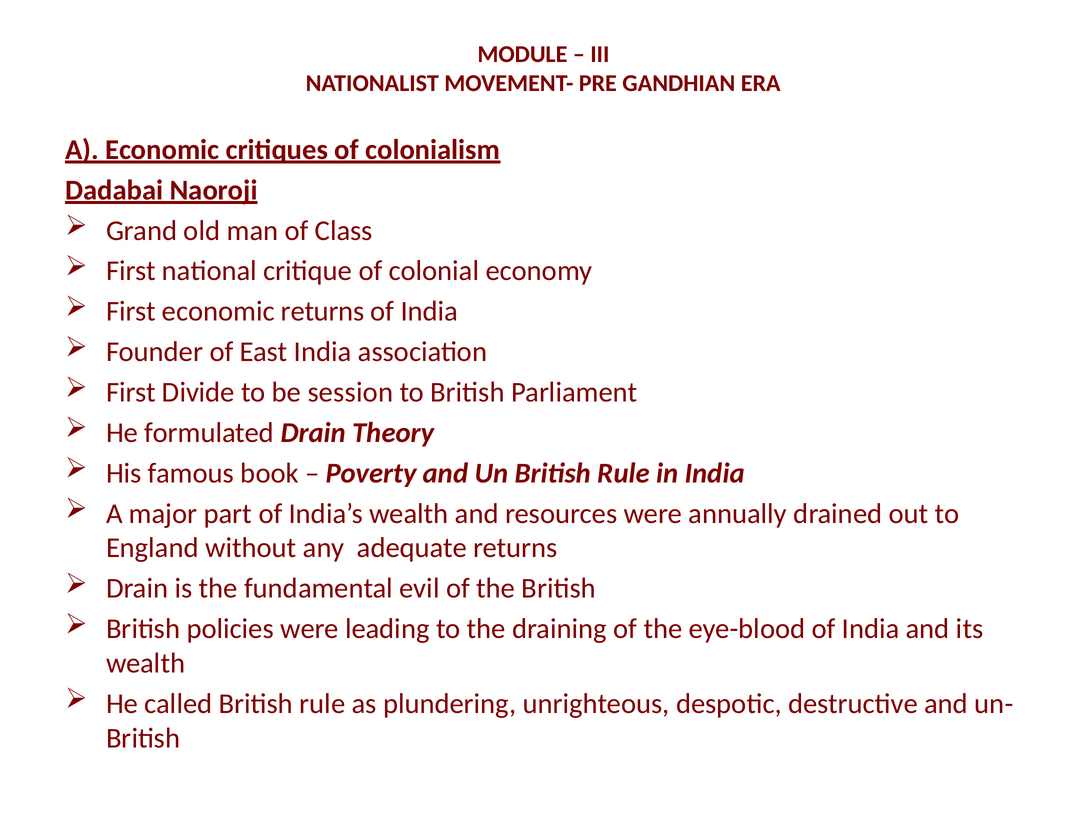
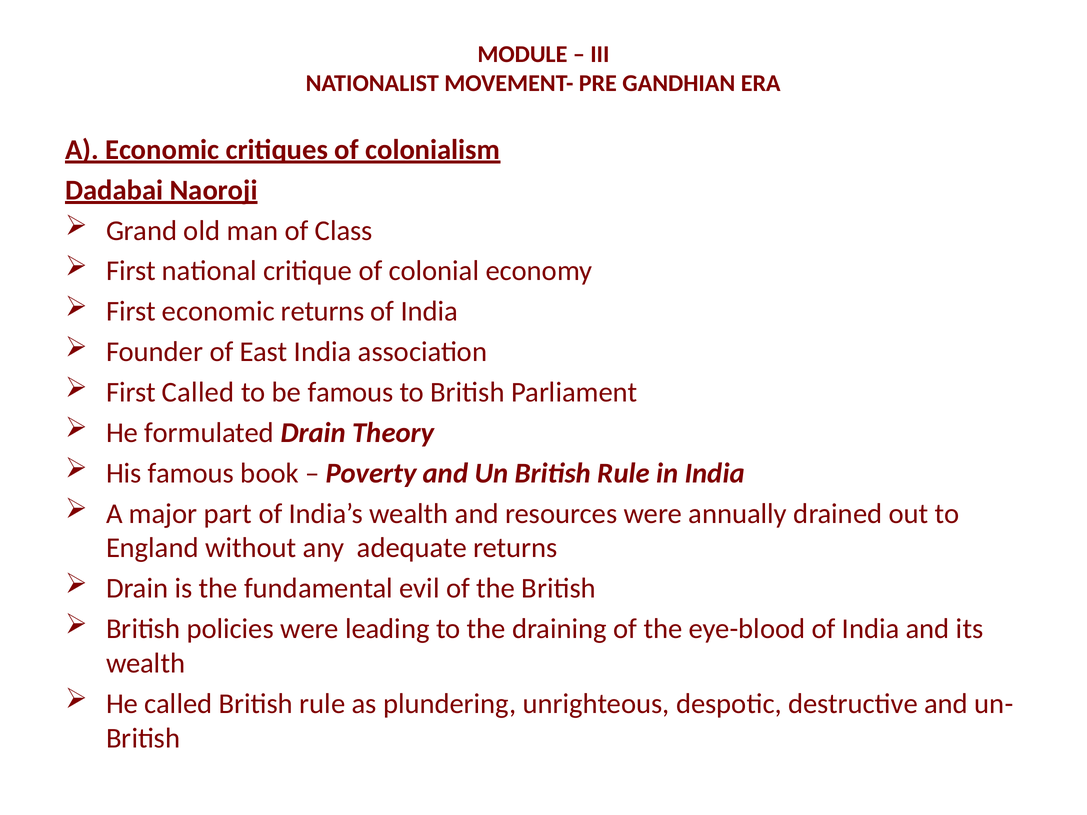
First Divide: Divide -> Called
be session: session -> famous
